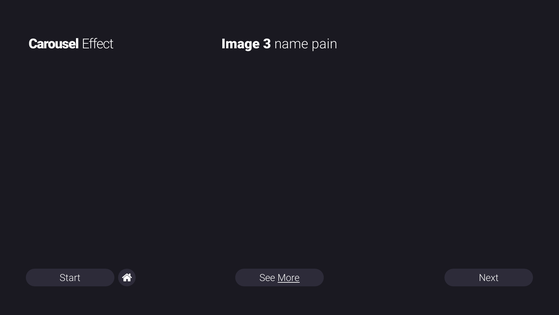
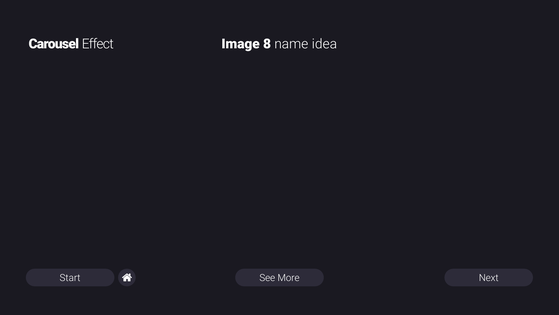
3: 3 -> 8
pain: pain -> idea
More underline: present -> none
